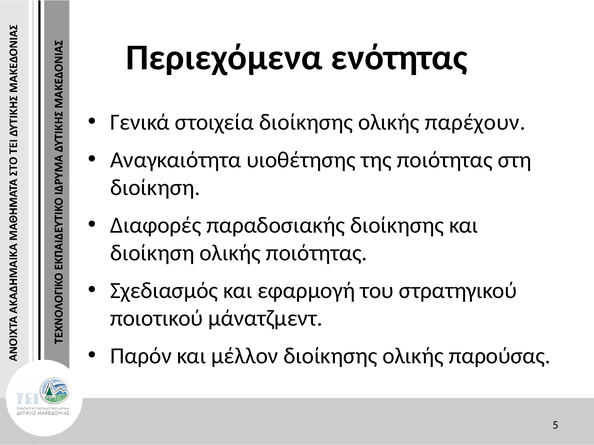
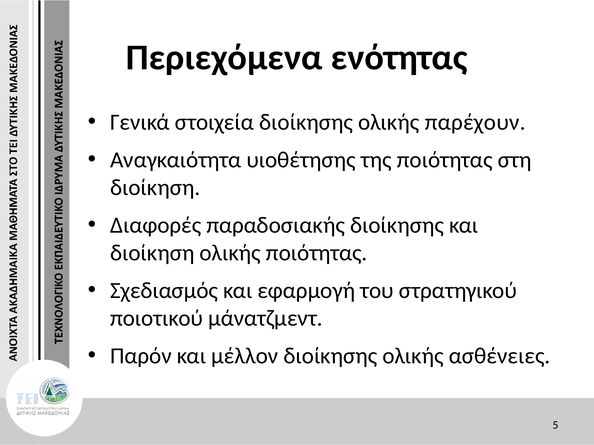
παρούσας: παρούσας -> ασθένειες
